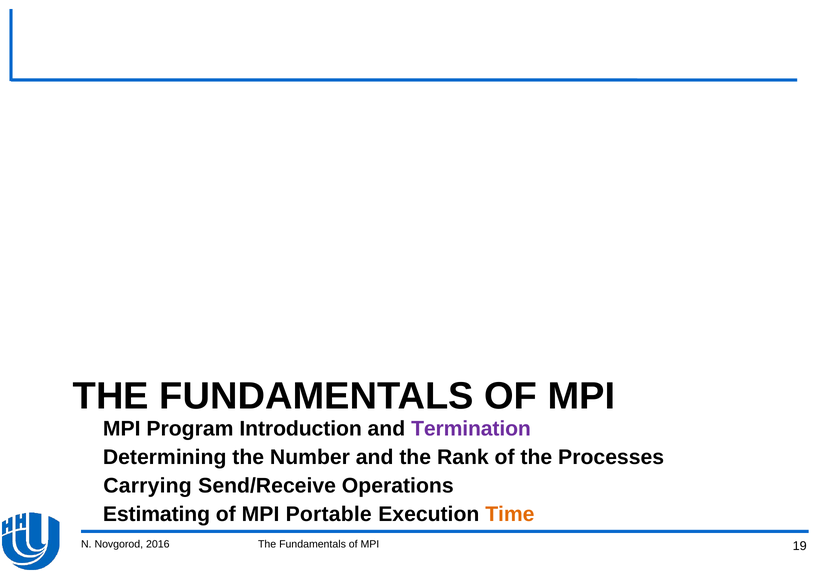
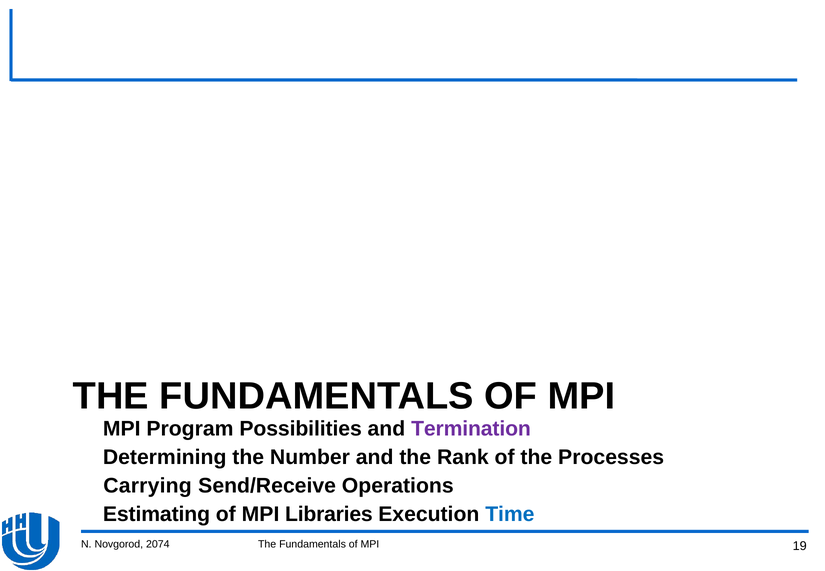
Introduction: Introduction -> Possibilities
Portable: Portable -> Libraries
Time colour: orange -> blue
2016: 2016 -> 2074
